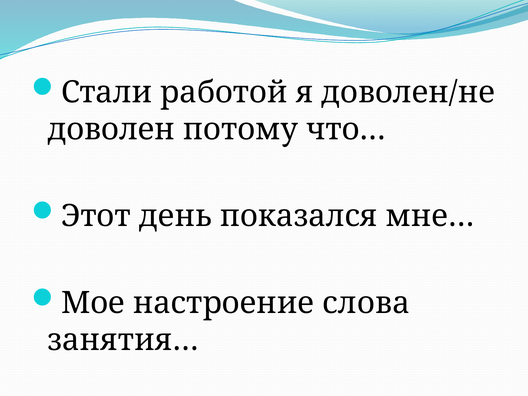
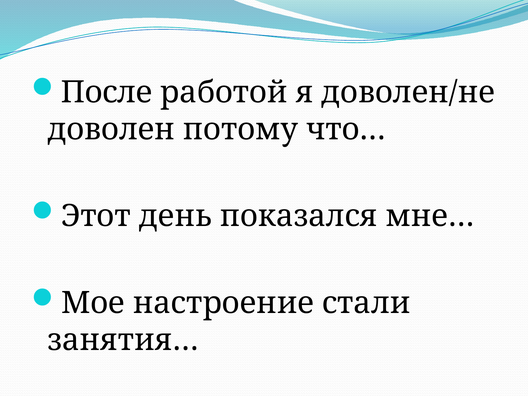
Стали: Стали -> После
слова: слова -> стали
